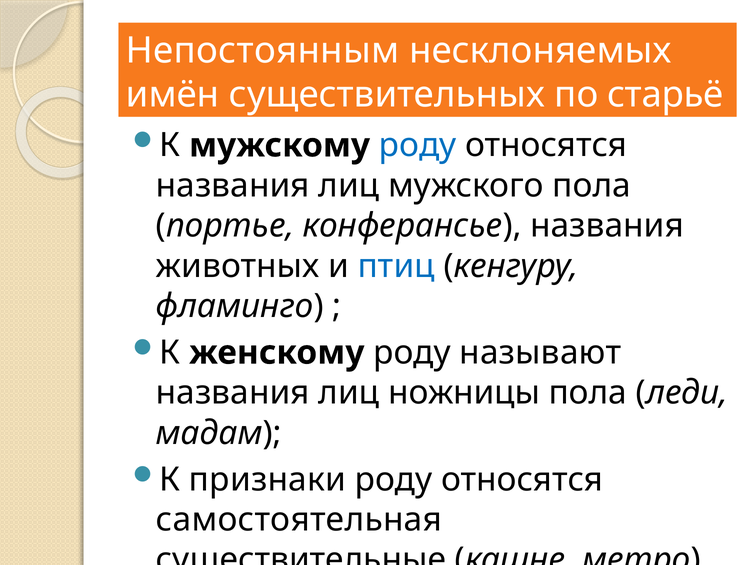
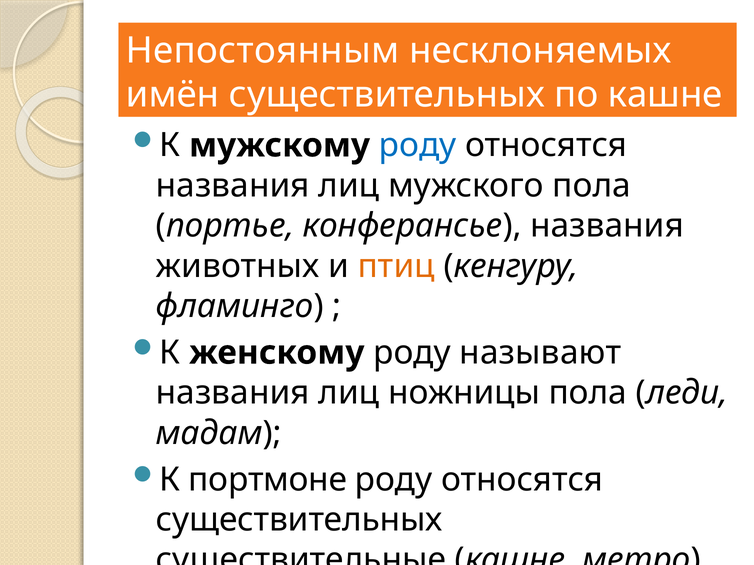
по старьё: старьё -> кашне
птиц colour: blue -> orange
признаки: признаки -> портмоне
самостоятельная at (299, 520): самостоятельная -> существительных
